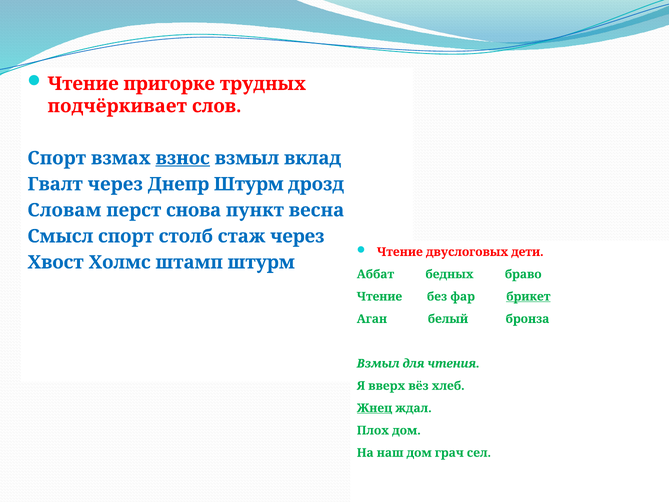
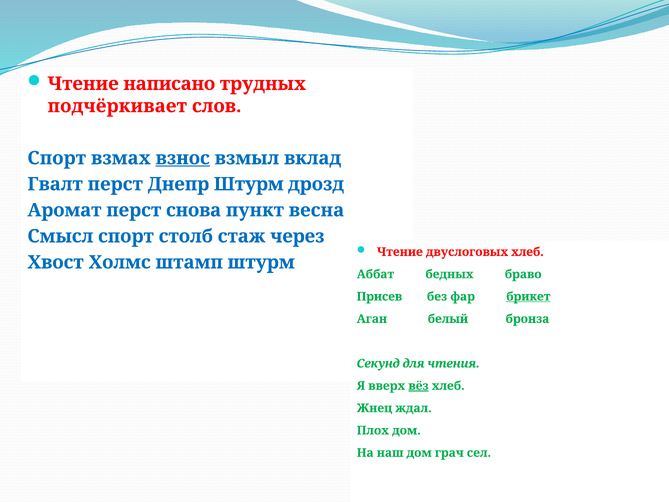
пригорке: пригорке -> написано
Гвалт через: через -> перст
Словам: Словам -> Аромат
двуслоговых дети: дети -> хлеб
Чтение at (379, 296): Чтение -> Присев
Взмыл at (378, 363): Взмыл -> Секунд
вёз underline: none -> present
Жнец underline: present -> none
